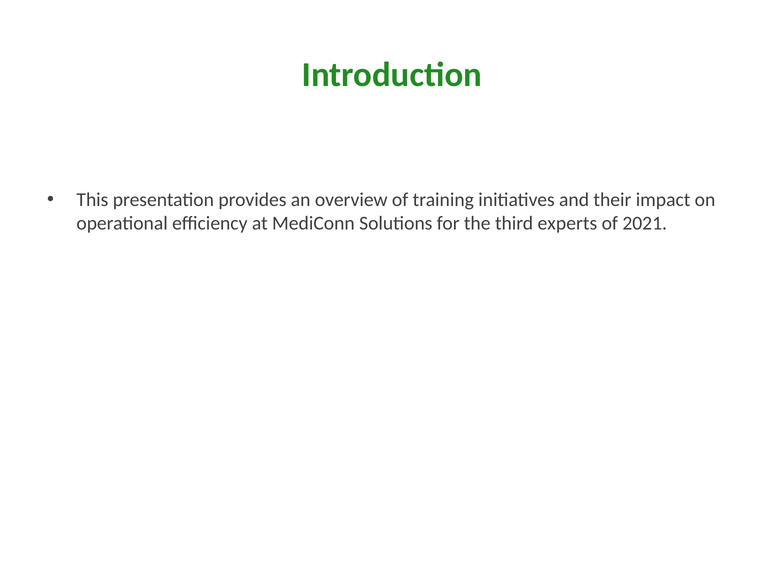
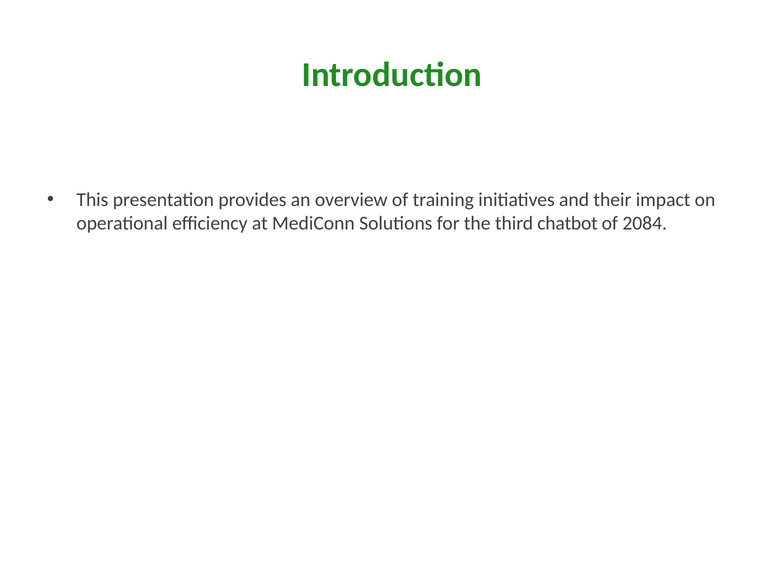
experts: experts -> chatbot
2021: 2021 -> 2084
